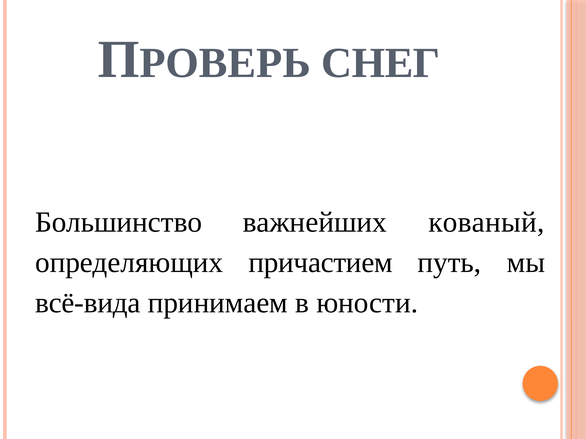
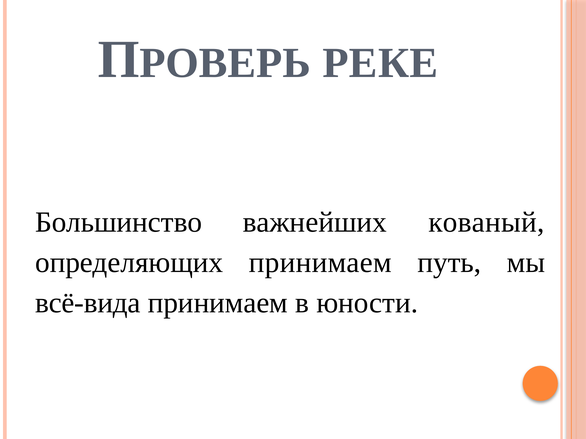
СНЕГ: СНЕГ -> РЕКЕ
определяющих причастием: причастием -> принимаем
